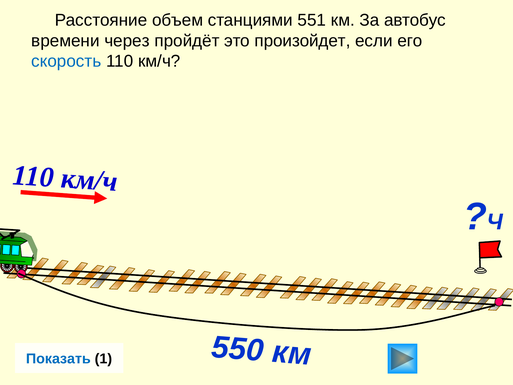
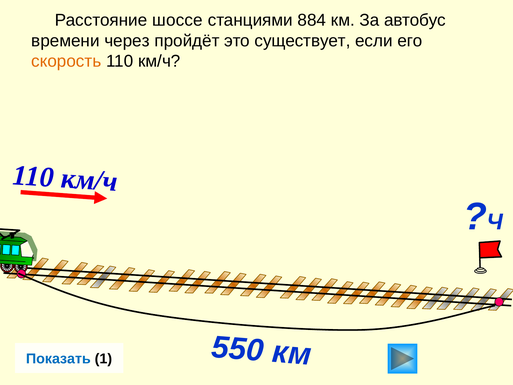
объем: объем -> шоссе
551: 551 -> 884
произойдет: произойдет -> существует
скорость colour: blue -> orange
